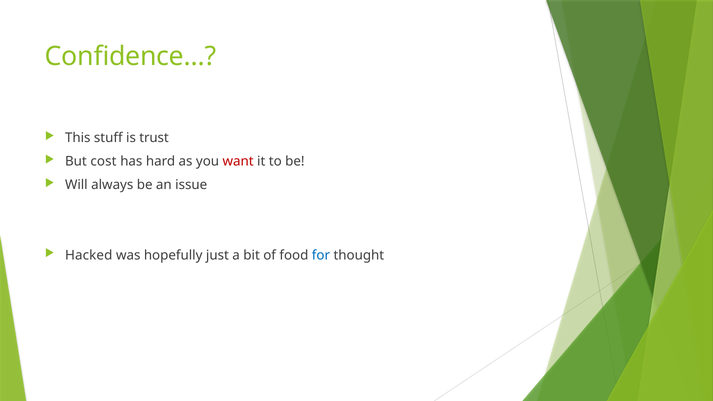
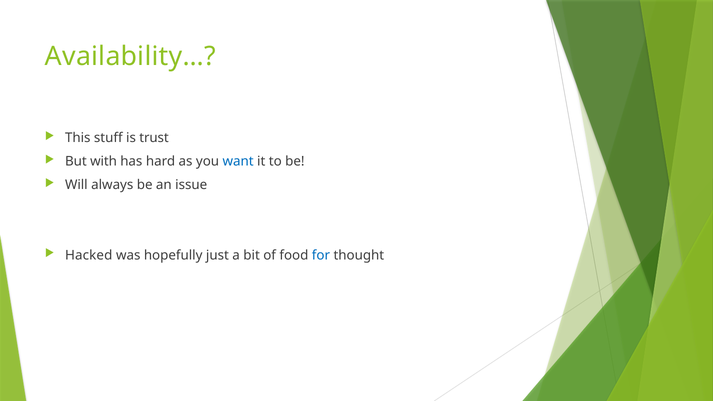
Confidence…: Confidence… -> Availability…
cost: cost -> with
want colour: red -> blue
